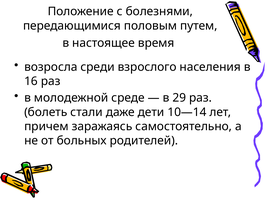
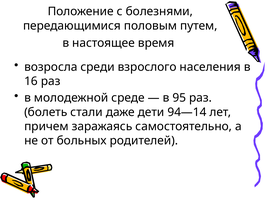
29: 29 -> 95
10—14: 10—14 -> 94—14
